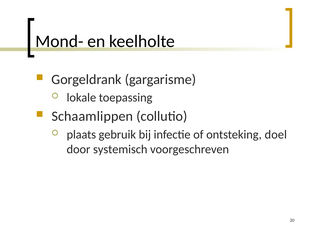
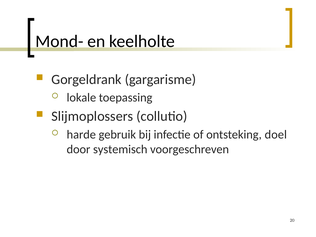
Schaamlippen: Schaamlippen -> Slijmoplossers
plaats: plaats -> harde
